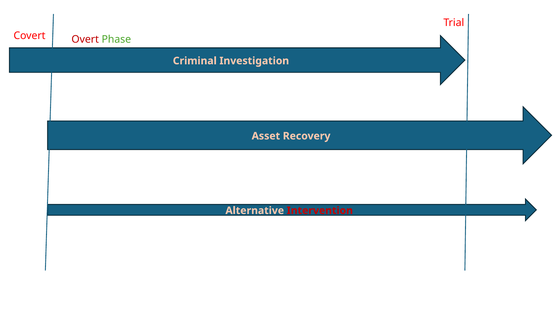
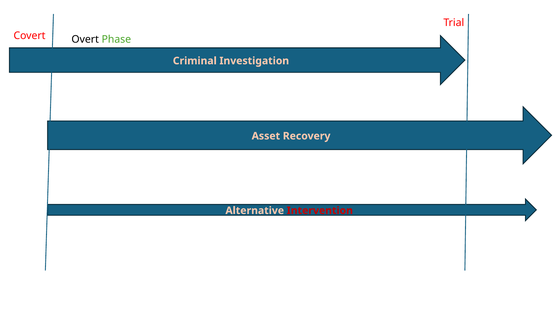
Overt colour: red -> black
